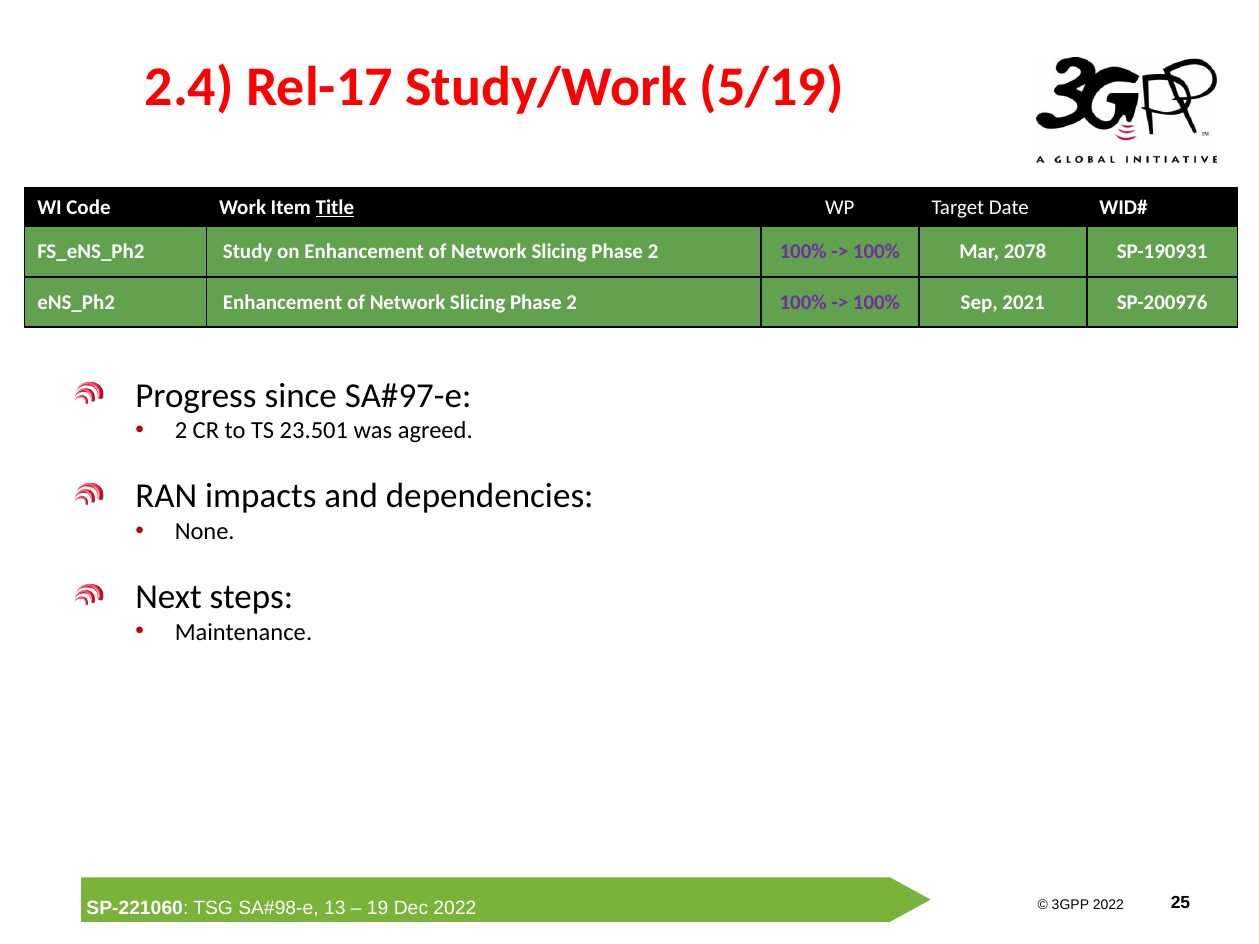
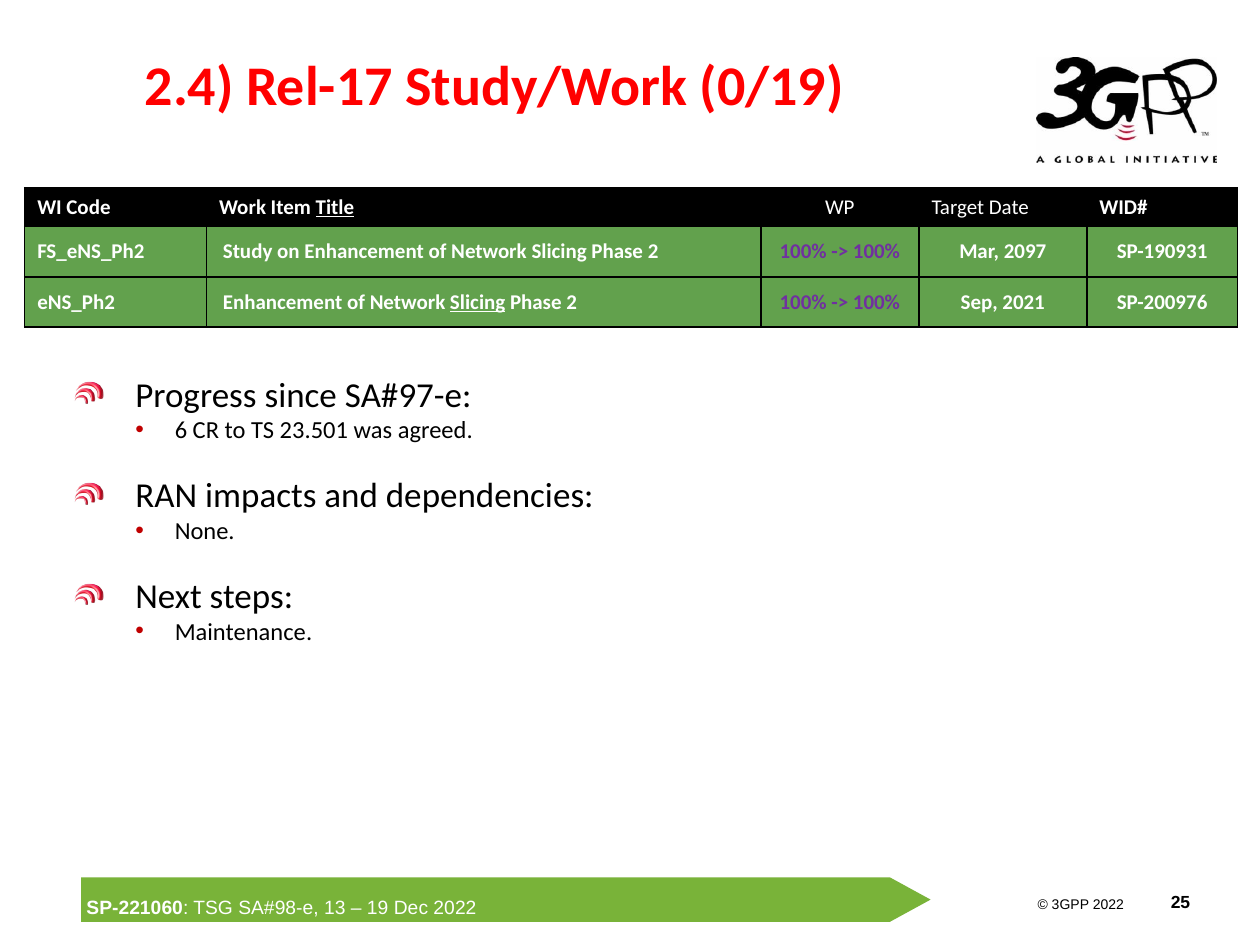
5/19: 5/19 -> 0/19
2078: 2078 -> 2097
Slicing at (478, 302) underline: none -> present
2 at (181, 431): 2 -> 6
